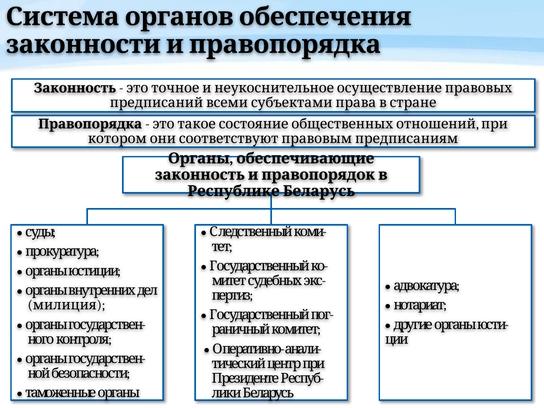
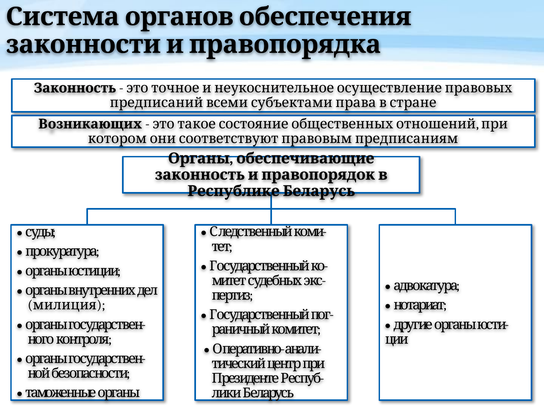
Правопорядка: Правопорядка -> Возникающих
